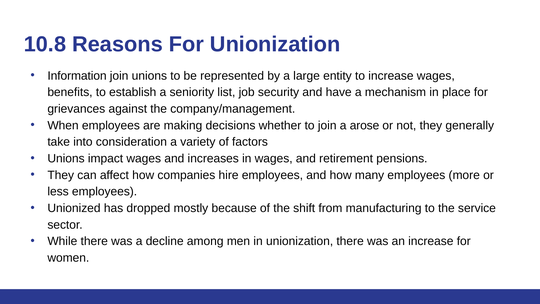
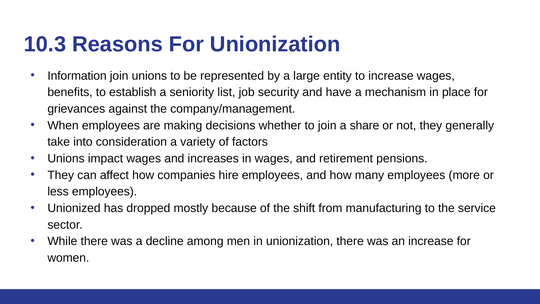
10.8: 10.8 -> 10.3
arose: arose -> share
